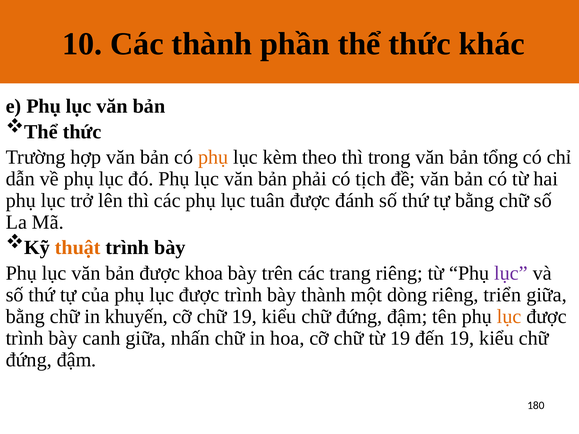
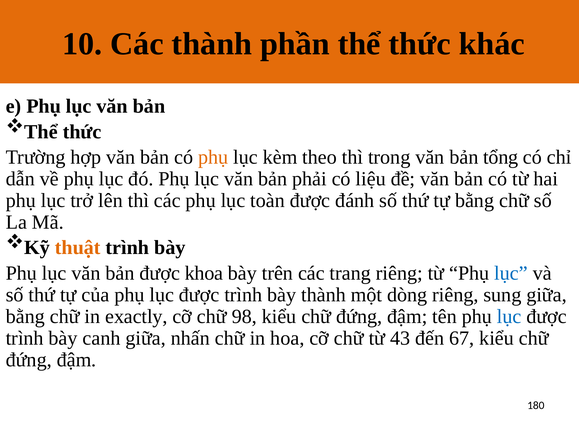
tịch: tịch -> liệu
tuân: tuân -> toàn
lục at (511, 273) colour: purple -> blue
triển: triển -> sung
khuyến: khuyến -> exactly
chữ 19: 19 -> 98
lục at (509, 317) colour: orange -> blue
từ 19: 19 -> 43
đến 19: 19 -> 67
